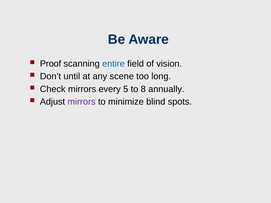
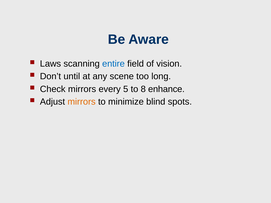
Proof: Proof -> Laws
annually: annually -> enhance
mirrors at (82, 102) colour: purple -> orange
